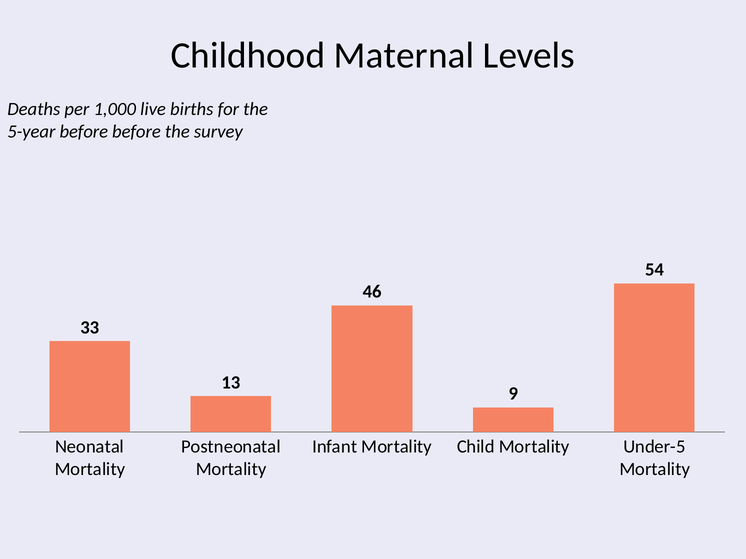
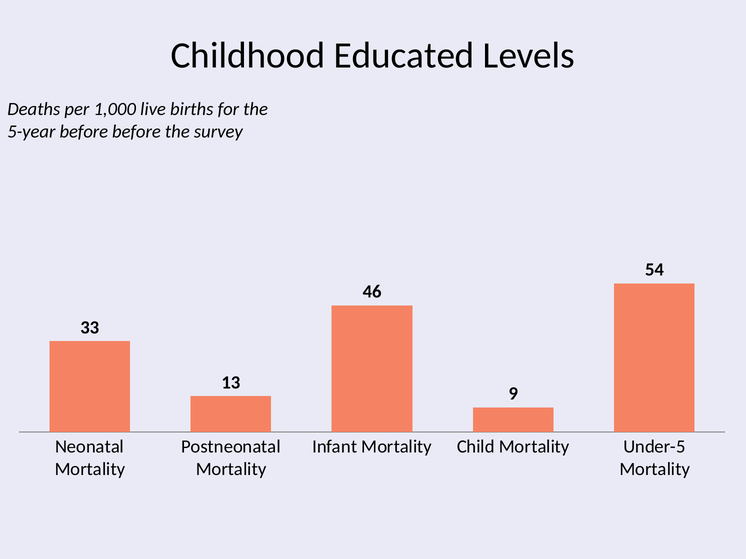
Maternal: Maternal -> Educated
